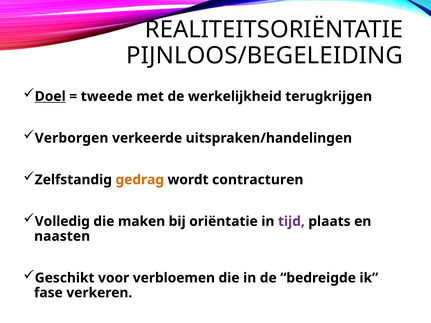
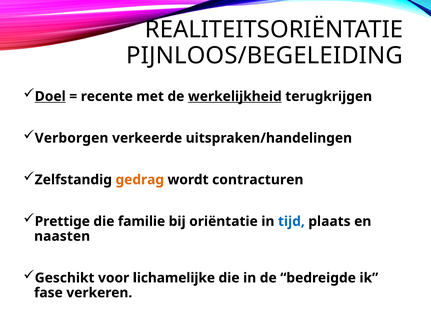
tweede: tweede -> recente
werkelijkheid underline: none -> present
Volledig: Volledig -> Prettige
maken: maken -> familie
tijd colour: purple -> blue
verbloemen: verbloemen -> lichamelijke
